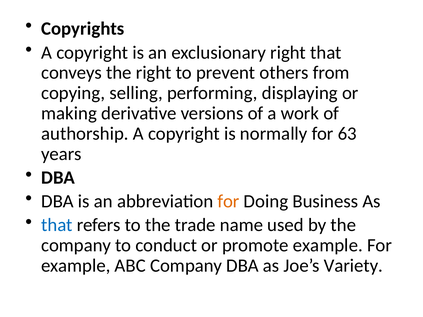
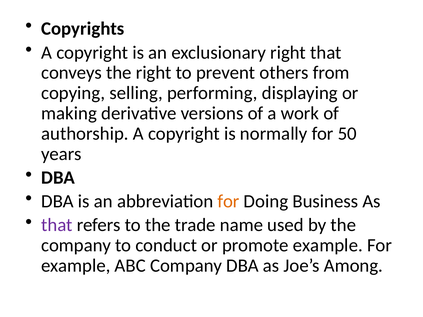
63: 63 -> 50
that at (57, 225) colour: blue -> purple
Variety: Variety -> Among
